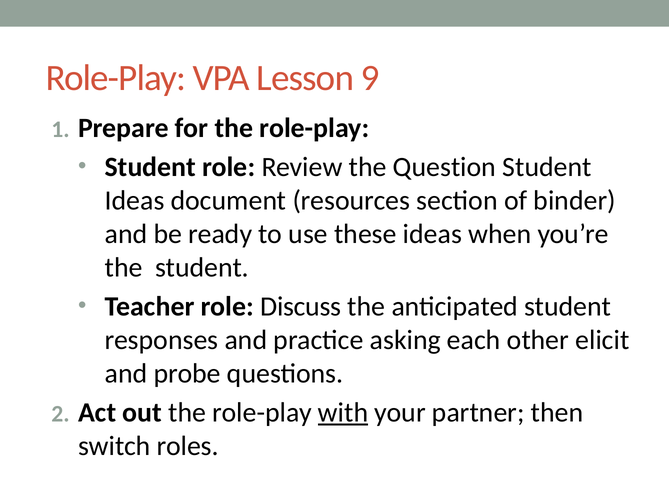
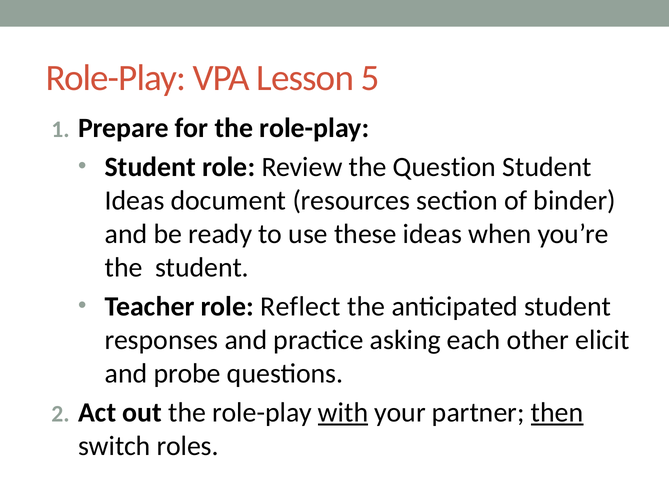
9: 9 -> 5
Discuss: Discuss -> Reflect
then underline: none -> present
